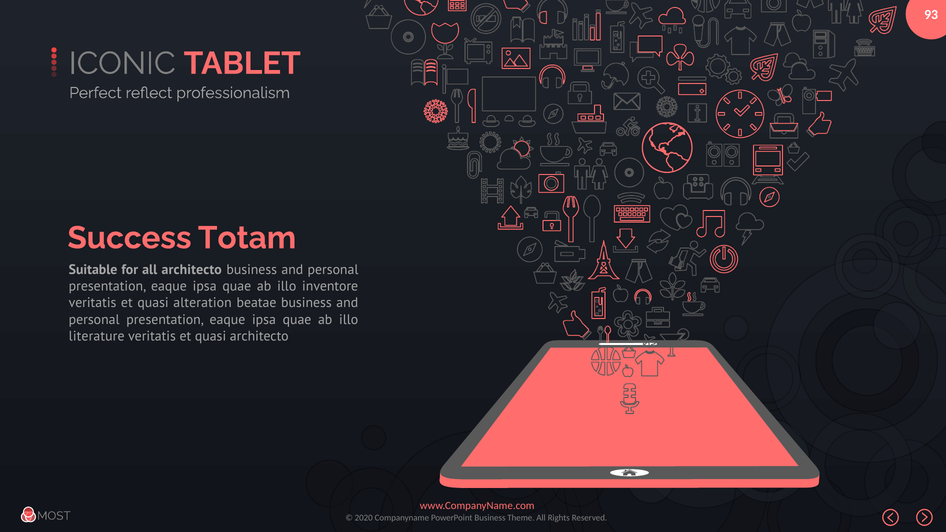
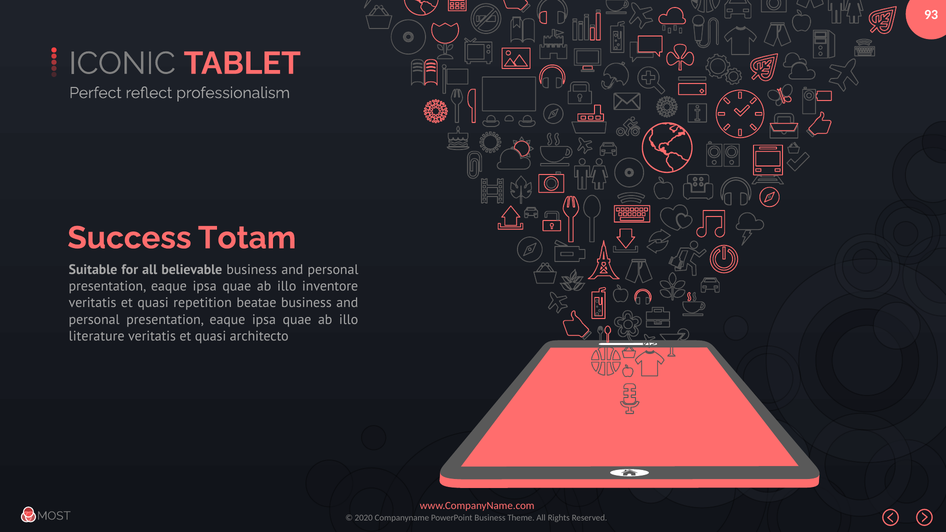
all architecto: architecto -> believable
alteration: alteration -> repetition
